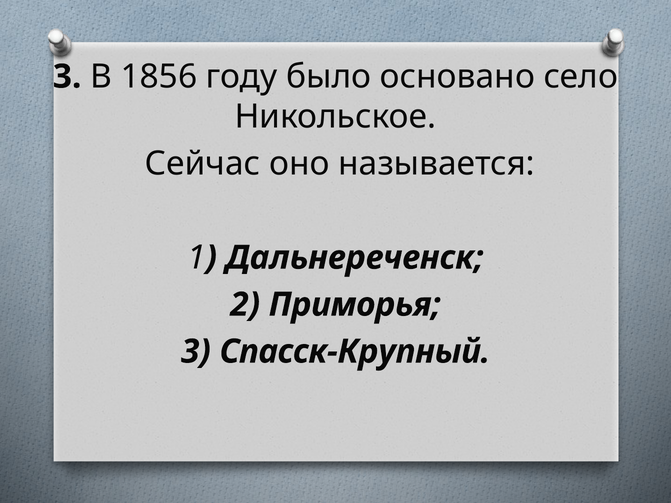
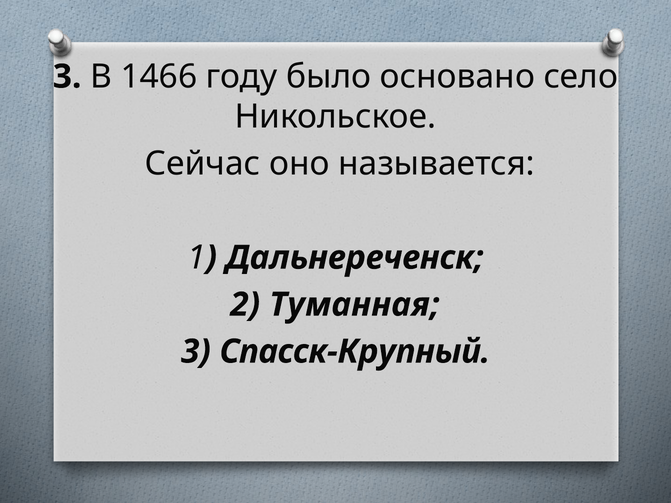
1856: 1856 -> 1466
Приморья: Приморья -> Туманная
